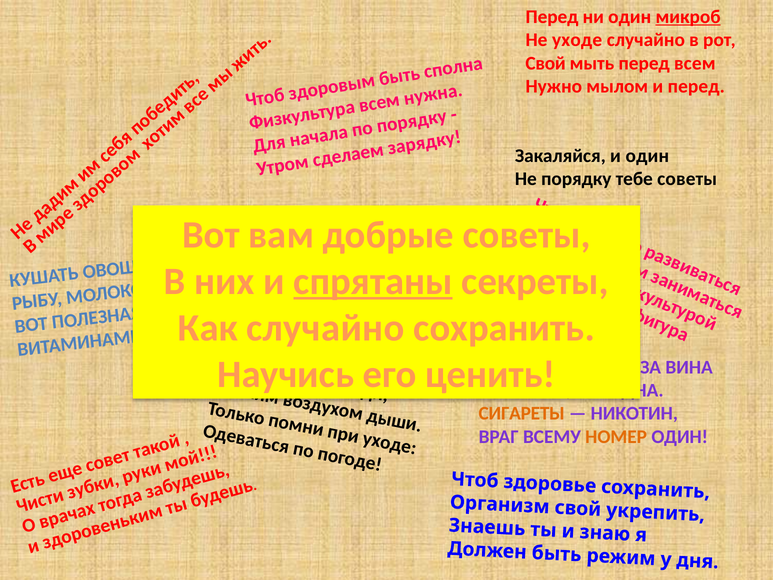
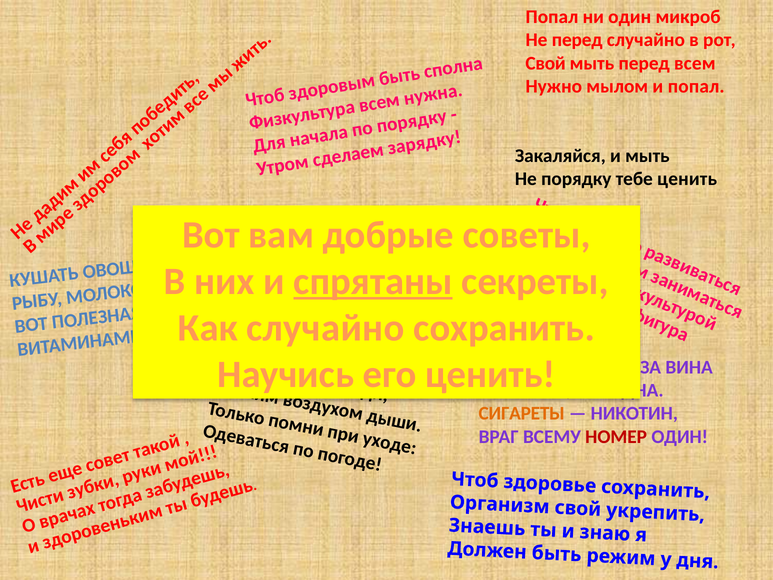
Перед at (552, 17): Перед -> Попал
микроб underline: present -> none
Не уходе: уходе -> перед
и перед: перед -> попал
и один: один -> мыть
тебе советы: советы -> ценить
НОМЕР colour: orange -> red
